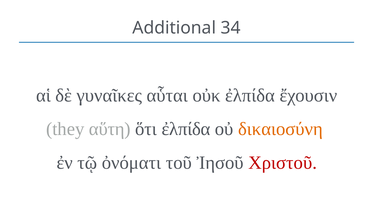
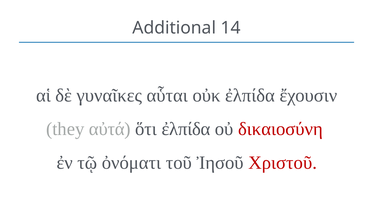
34: 34 -> 14
αὕτη: αὕτη -> αὐτά
δικαιοσύνη colour: orange -> red
